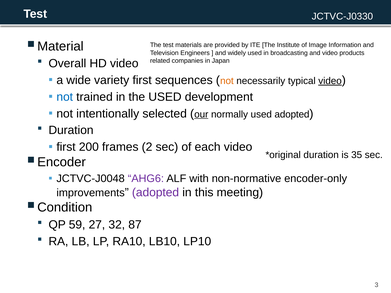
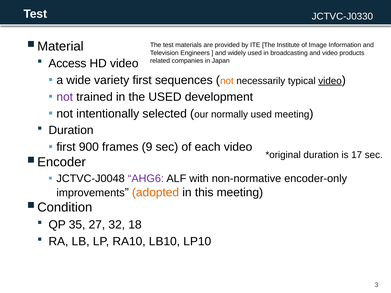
Overall: Overall -> Access
not at (65, 97) colour: blue -> purple
our underline: present -> none
used adopted: adopted -> meeting
200: 200 -> 900
2: 2 -> 9
35: 35 -> 17
adopted at (155, 193) colour: purple -> orange
59: 59 -> 35
87: 87 -> 18
